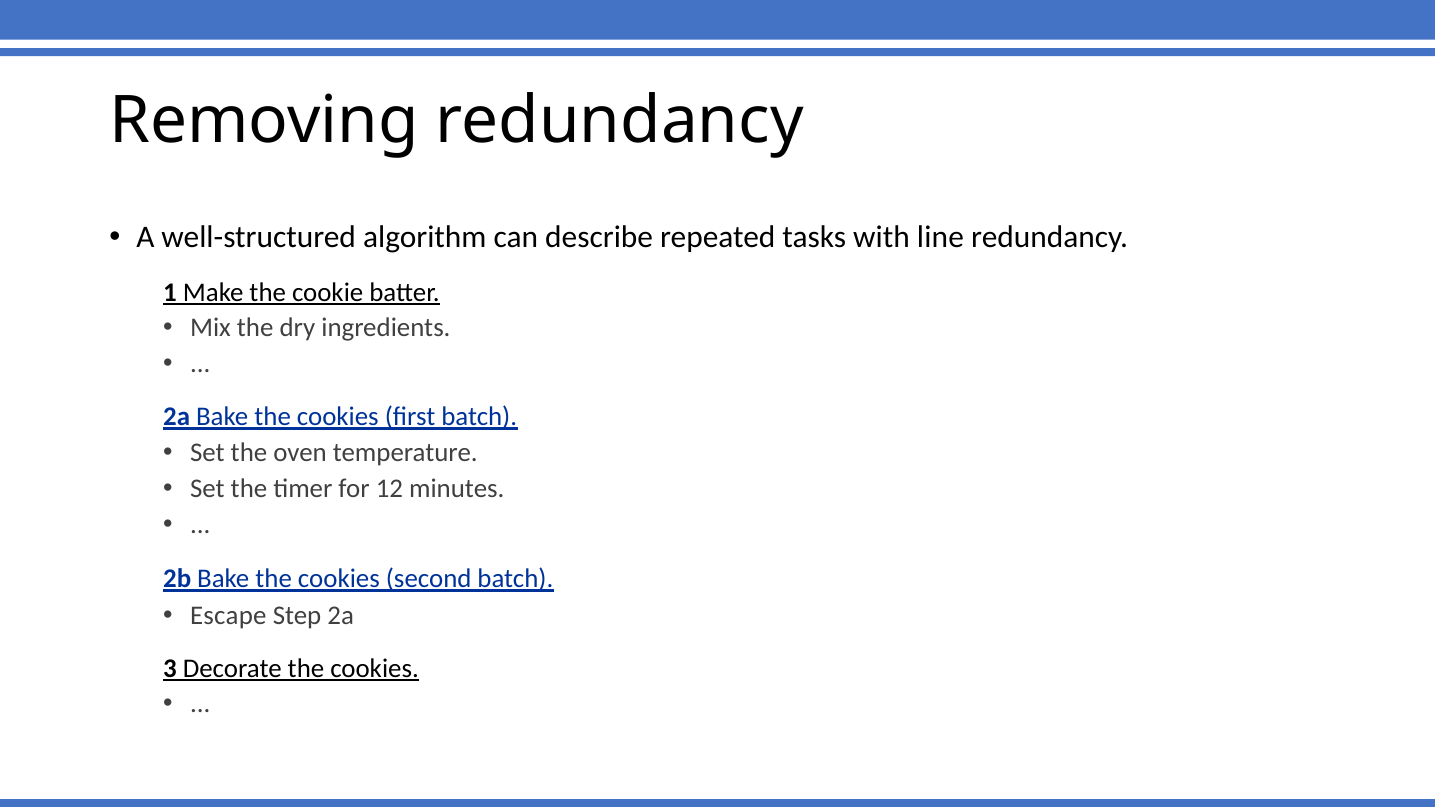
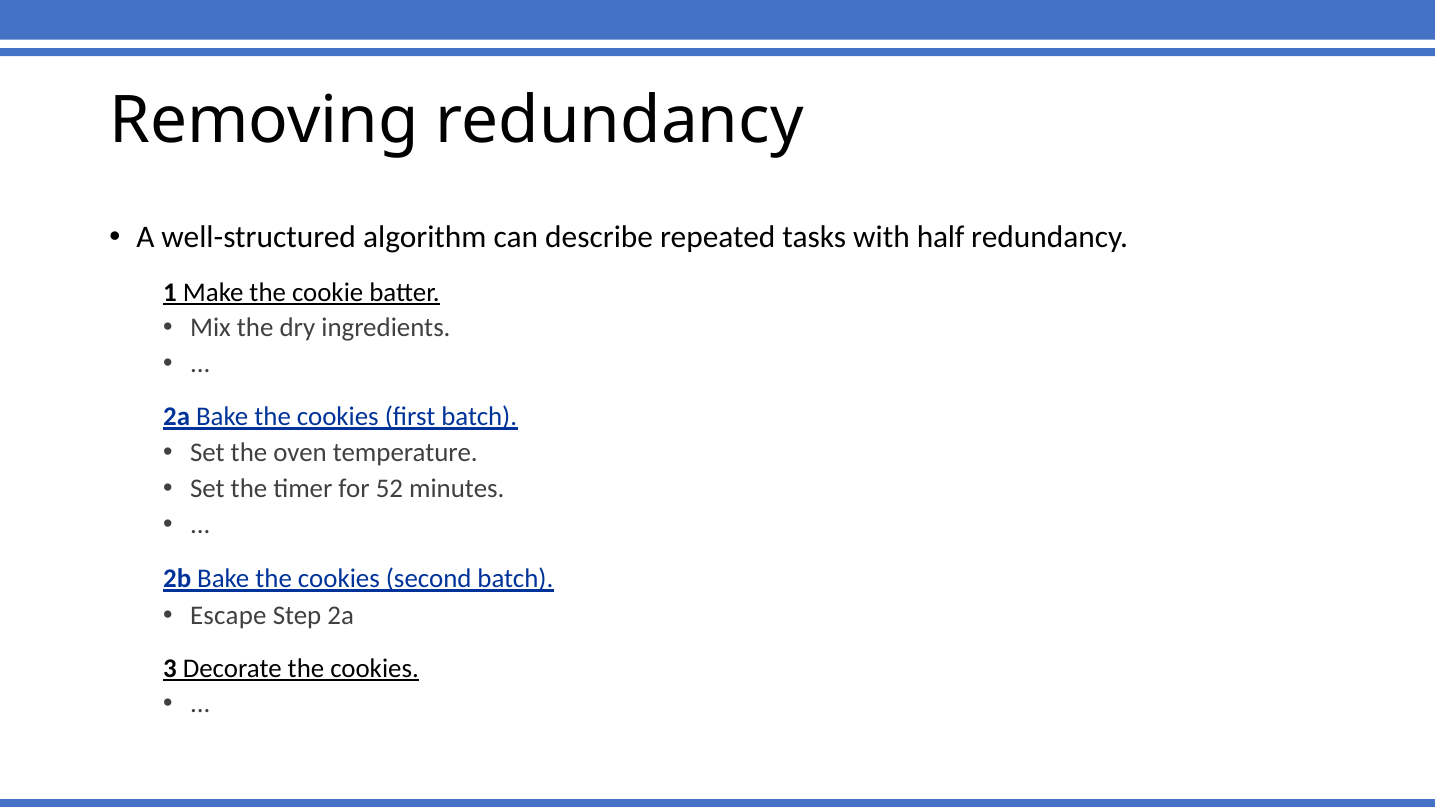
line: line -> half
12: 12 -> 52
